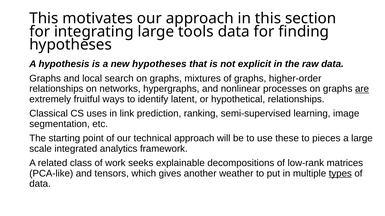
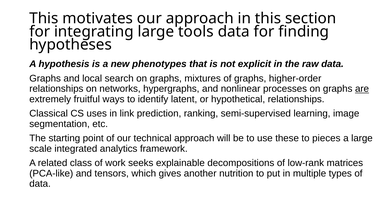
new hypotheses: hypotheses -> phenotypes
weather: weather -> nutrition
types underline: present -> none
